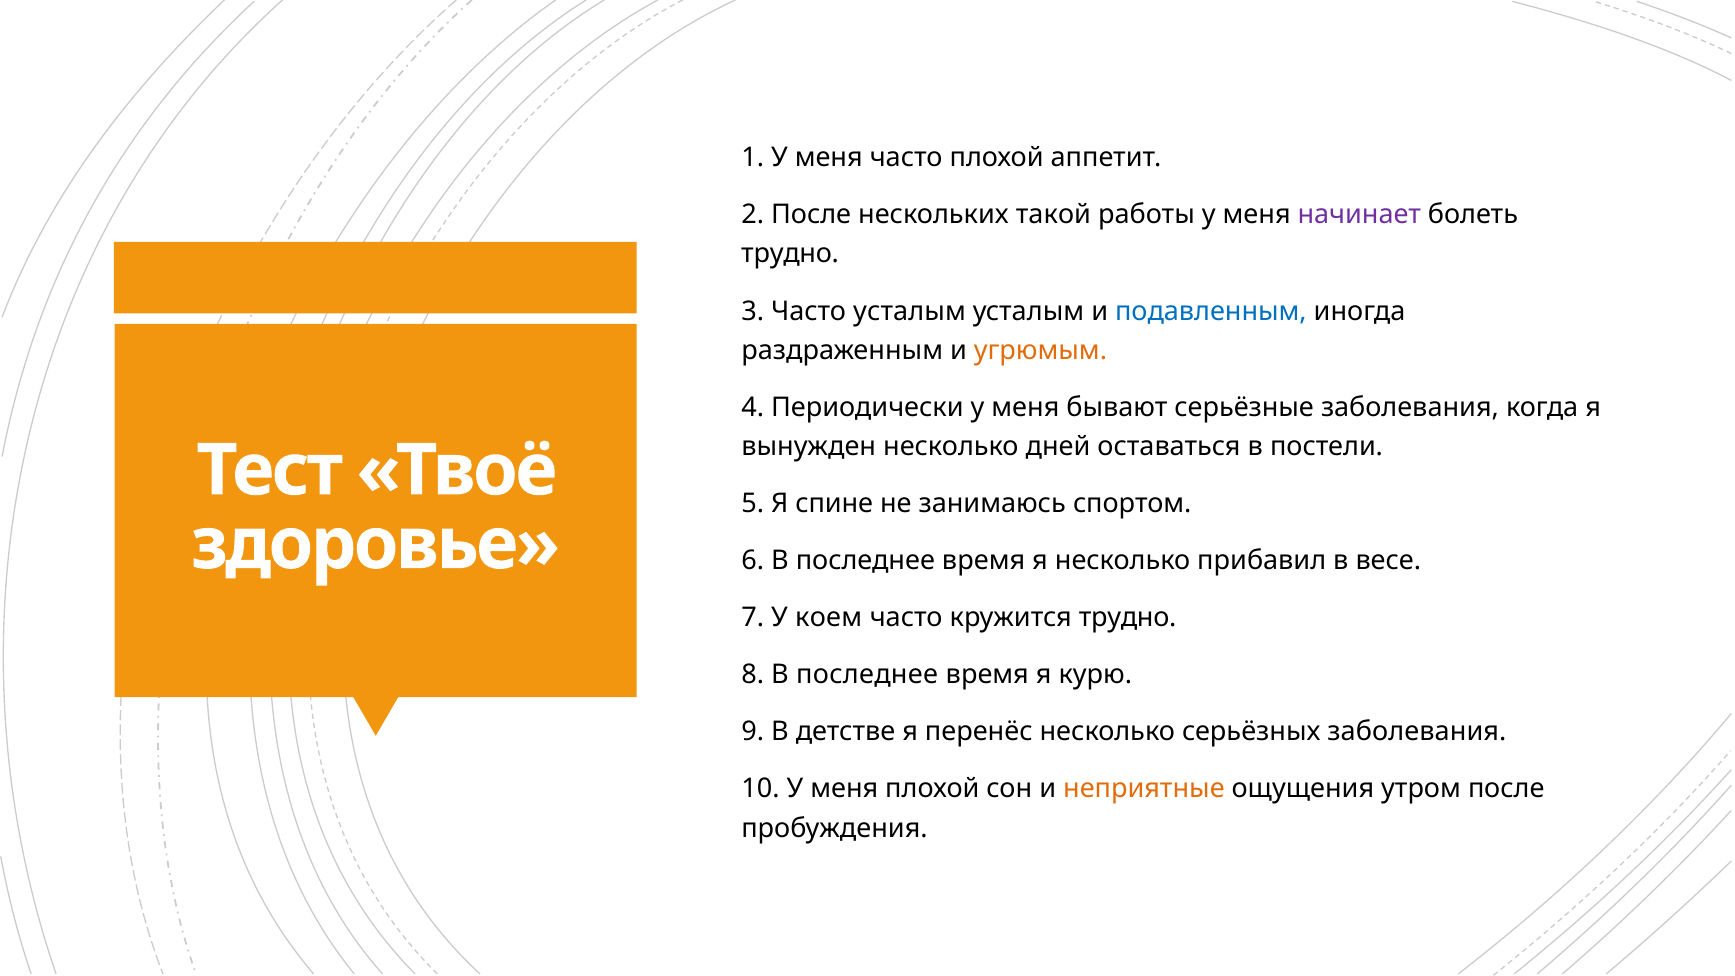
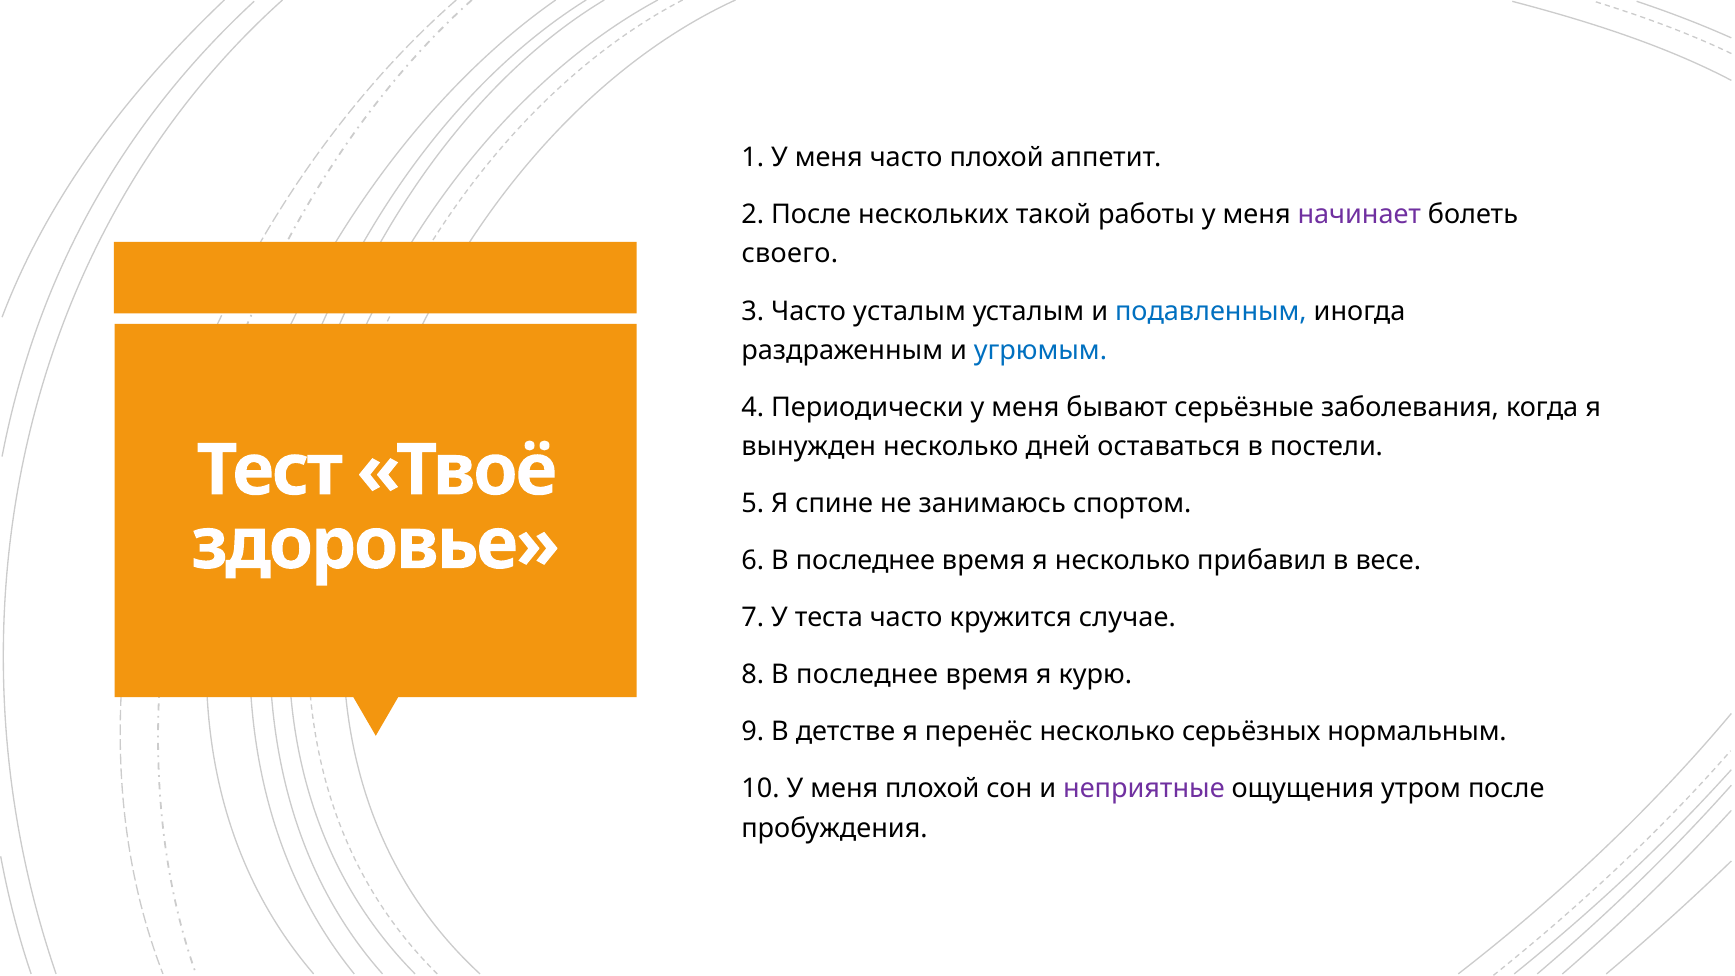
трудно at (790, 254): трудно -> своего
угрюмым colour: orange -> blue
коем: коем -> теста
кружится трудно: трудно -> случае
серьёзных заболевания: заболевания -> нормальным
неприятные colour: orange -> purple
